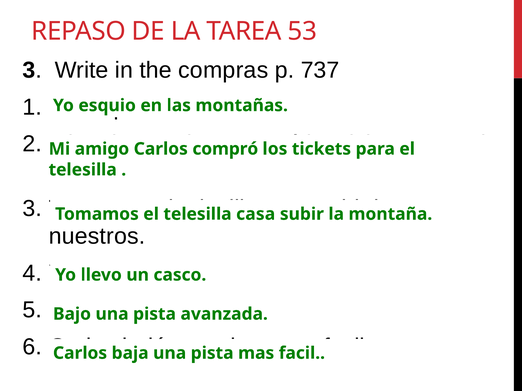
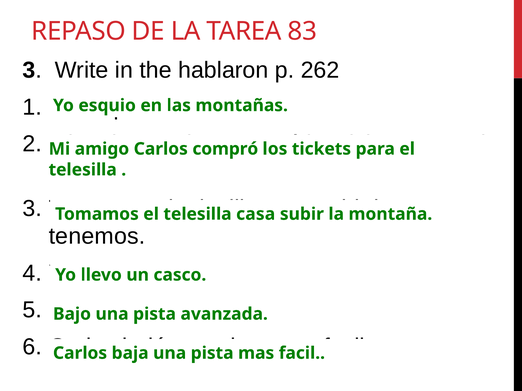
53: 53 -> 83
compras: compras -> hablaron
737: 737 -> 262
nuestros: nuestros -> tenemos
